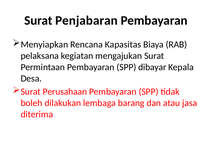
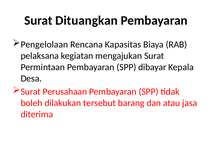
Penjabaran: Penjabaran -> Dituangkan
Menyiapkan: Menyiapkan -> Pengelolaan
lembaga: lembaga -> tersebut
